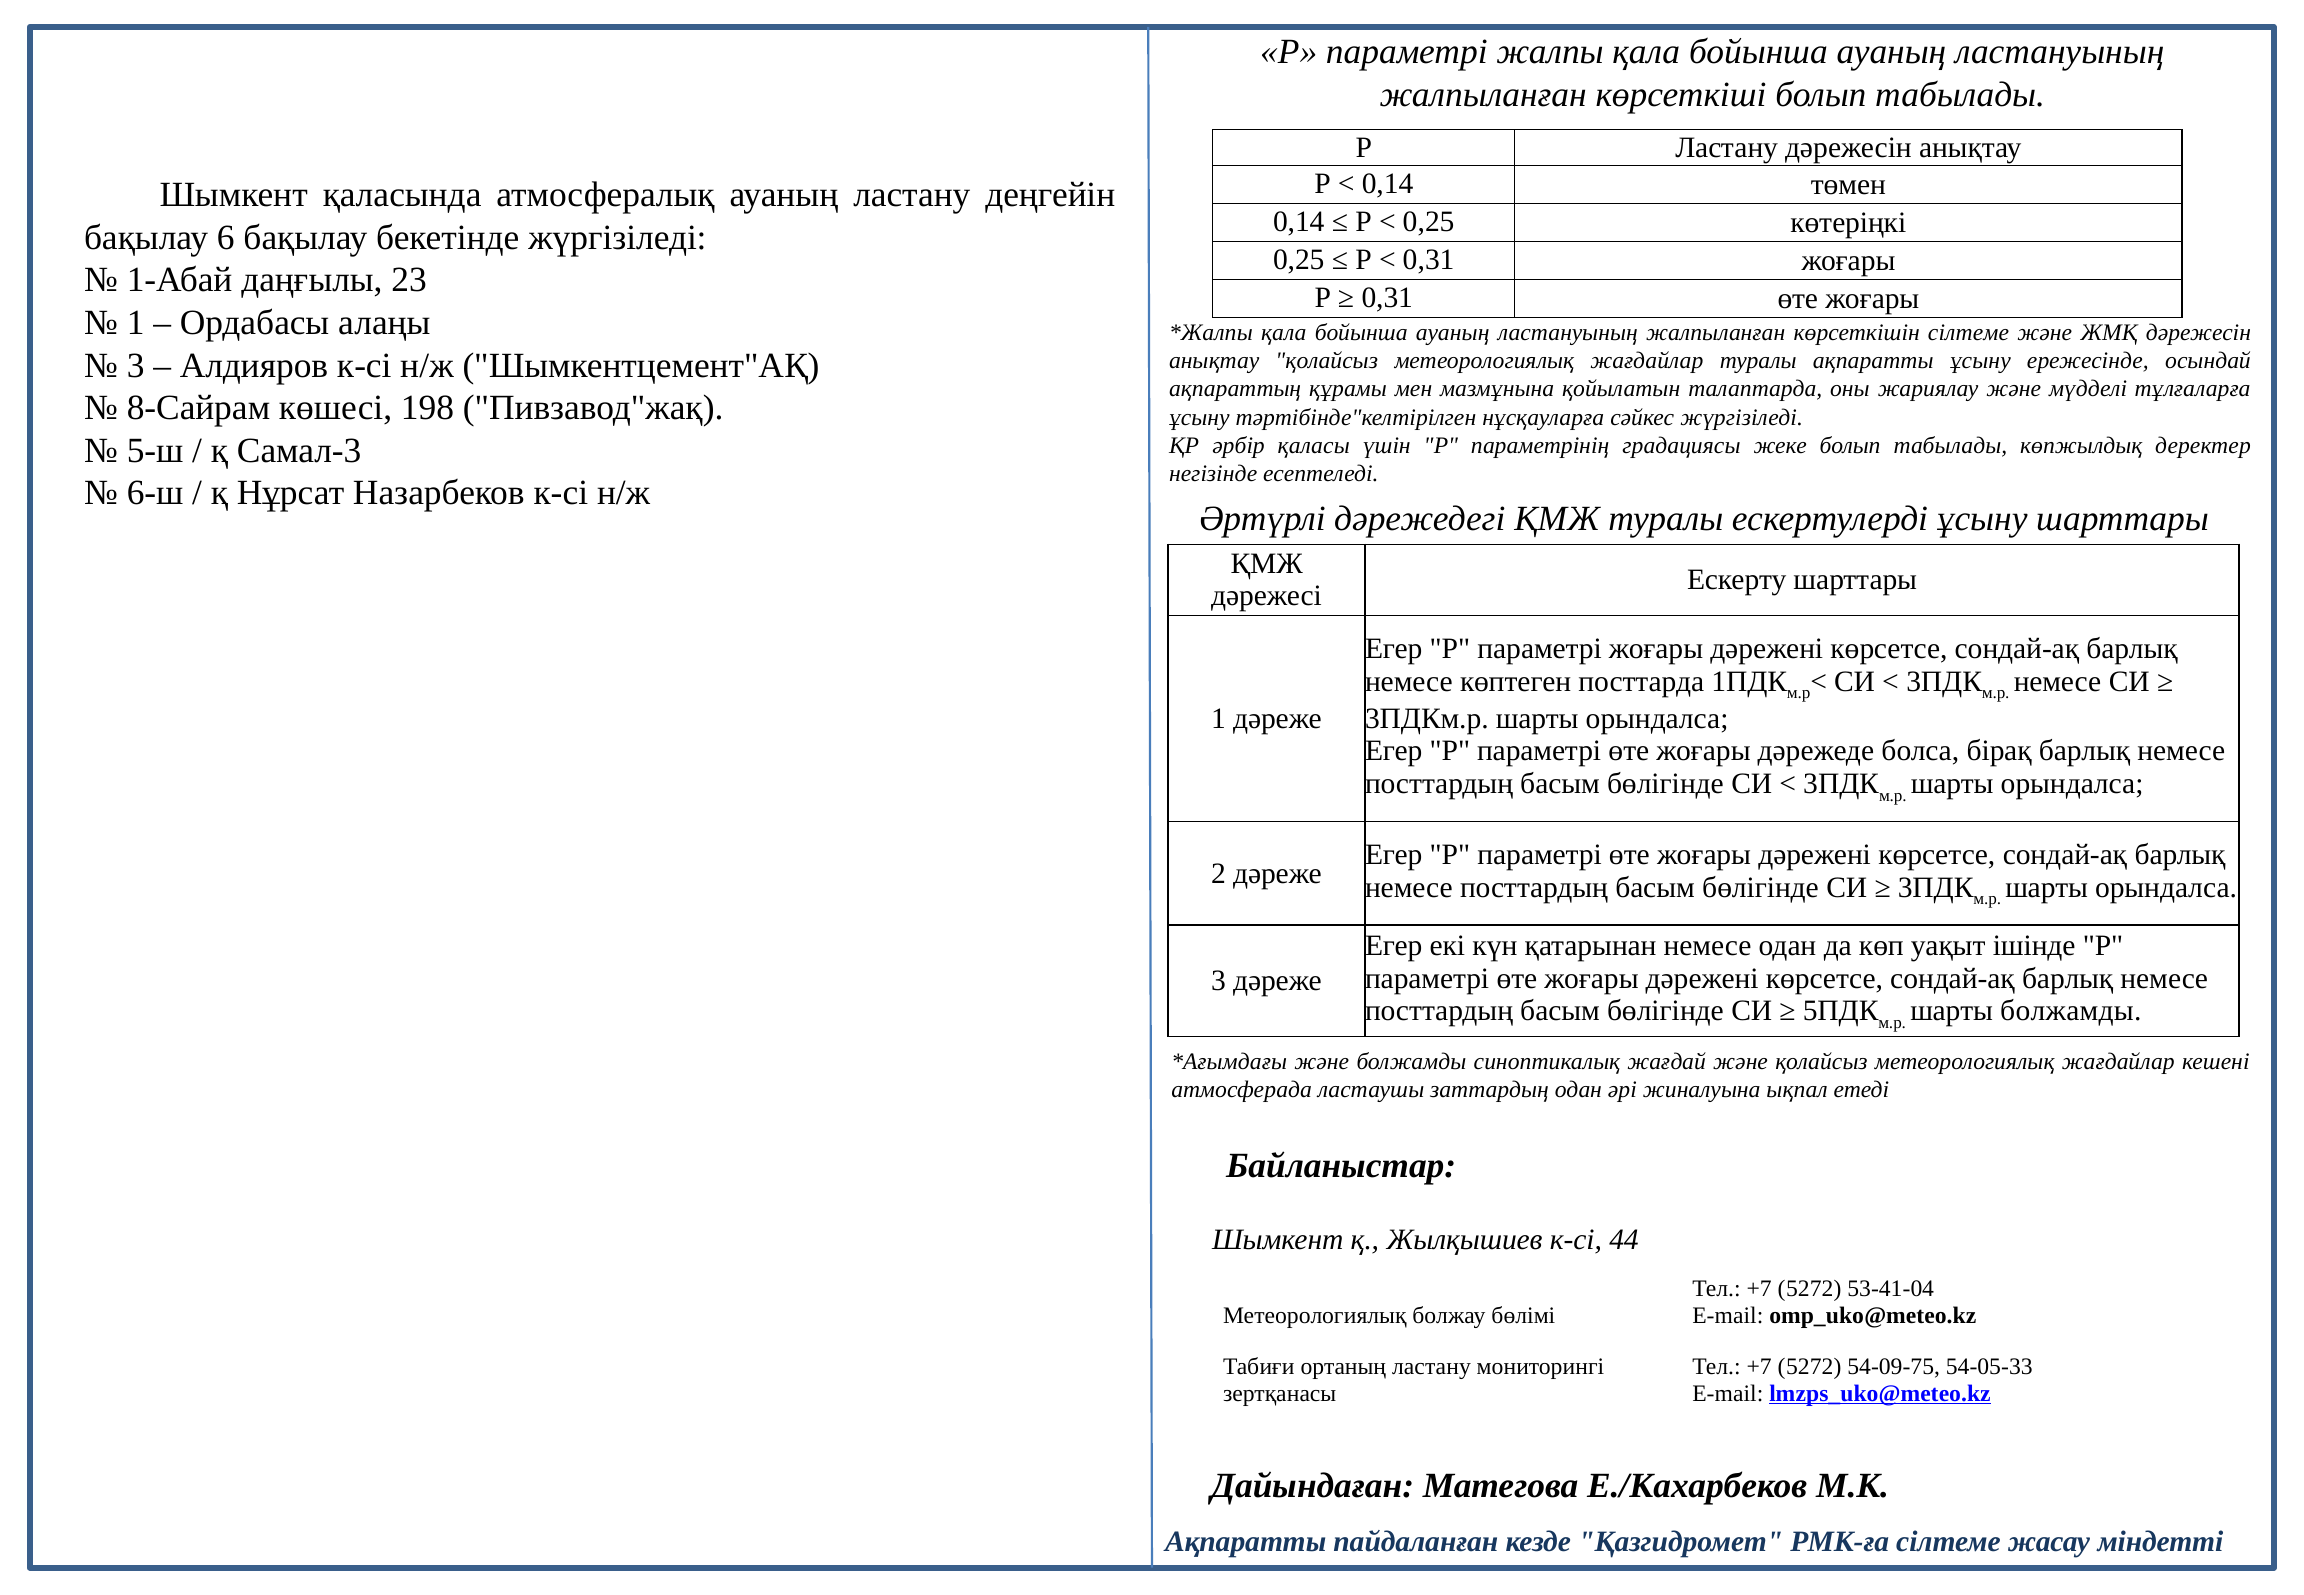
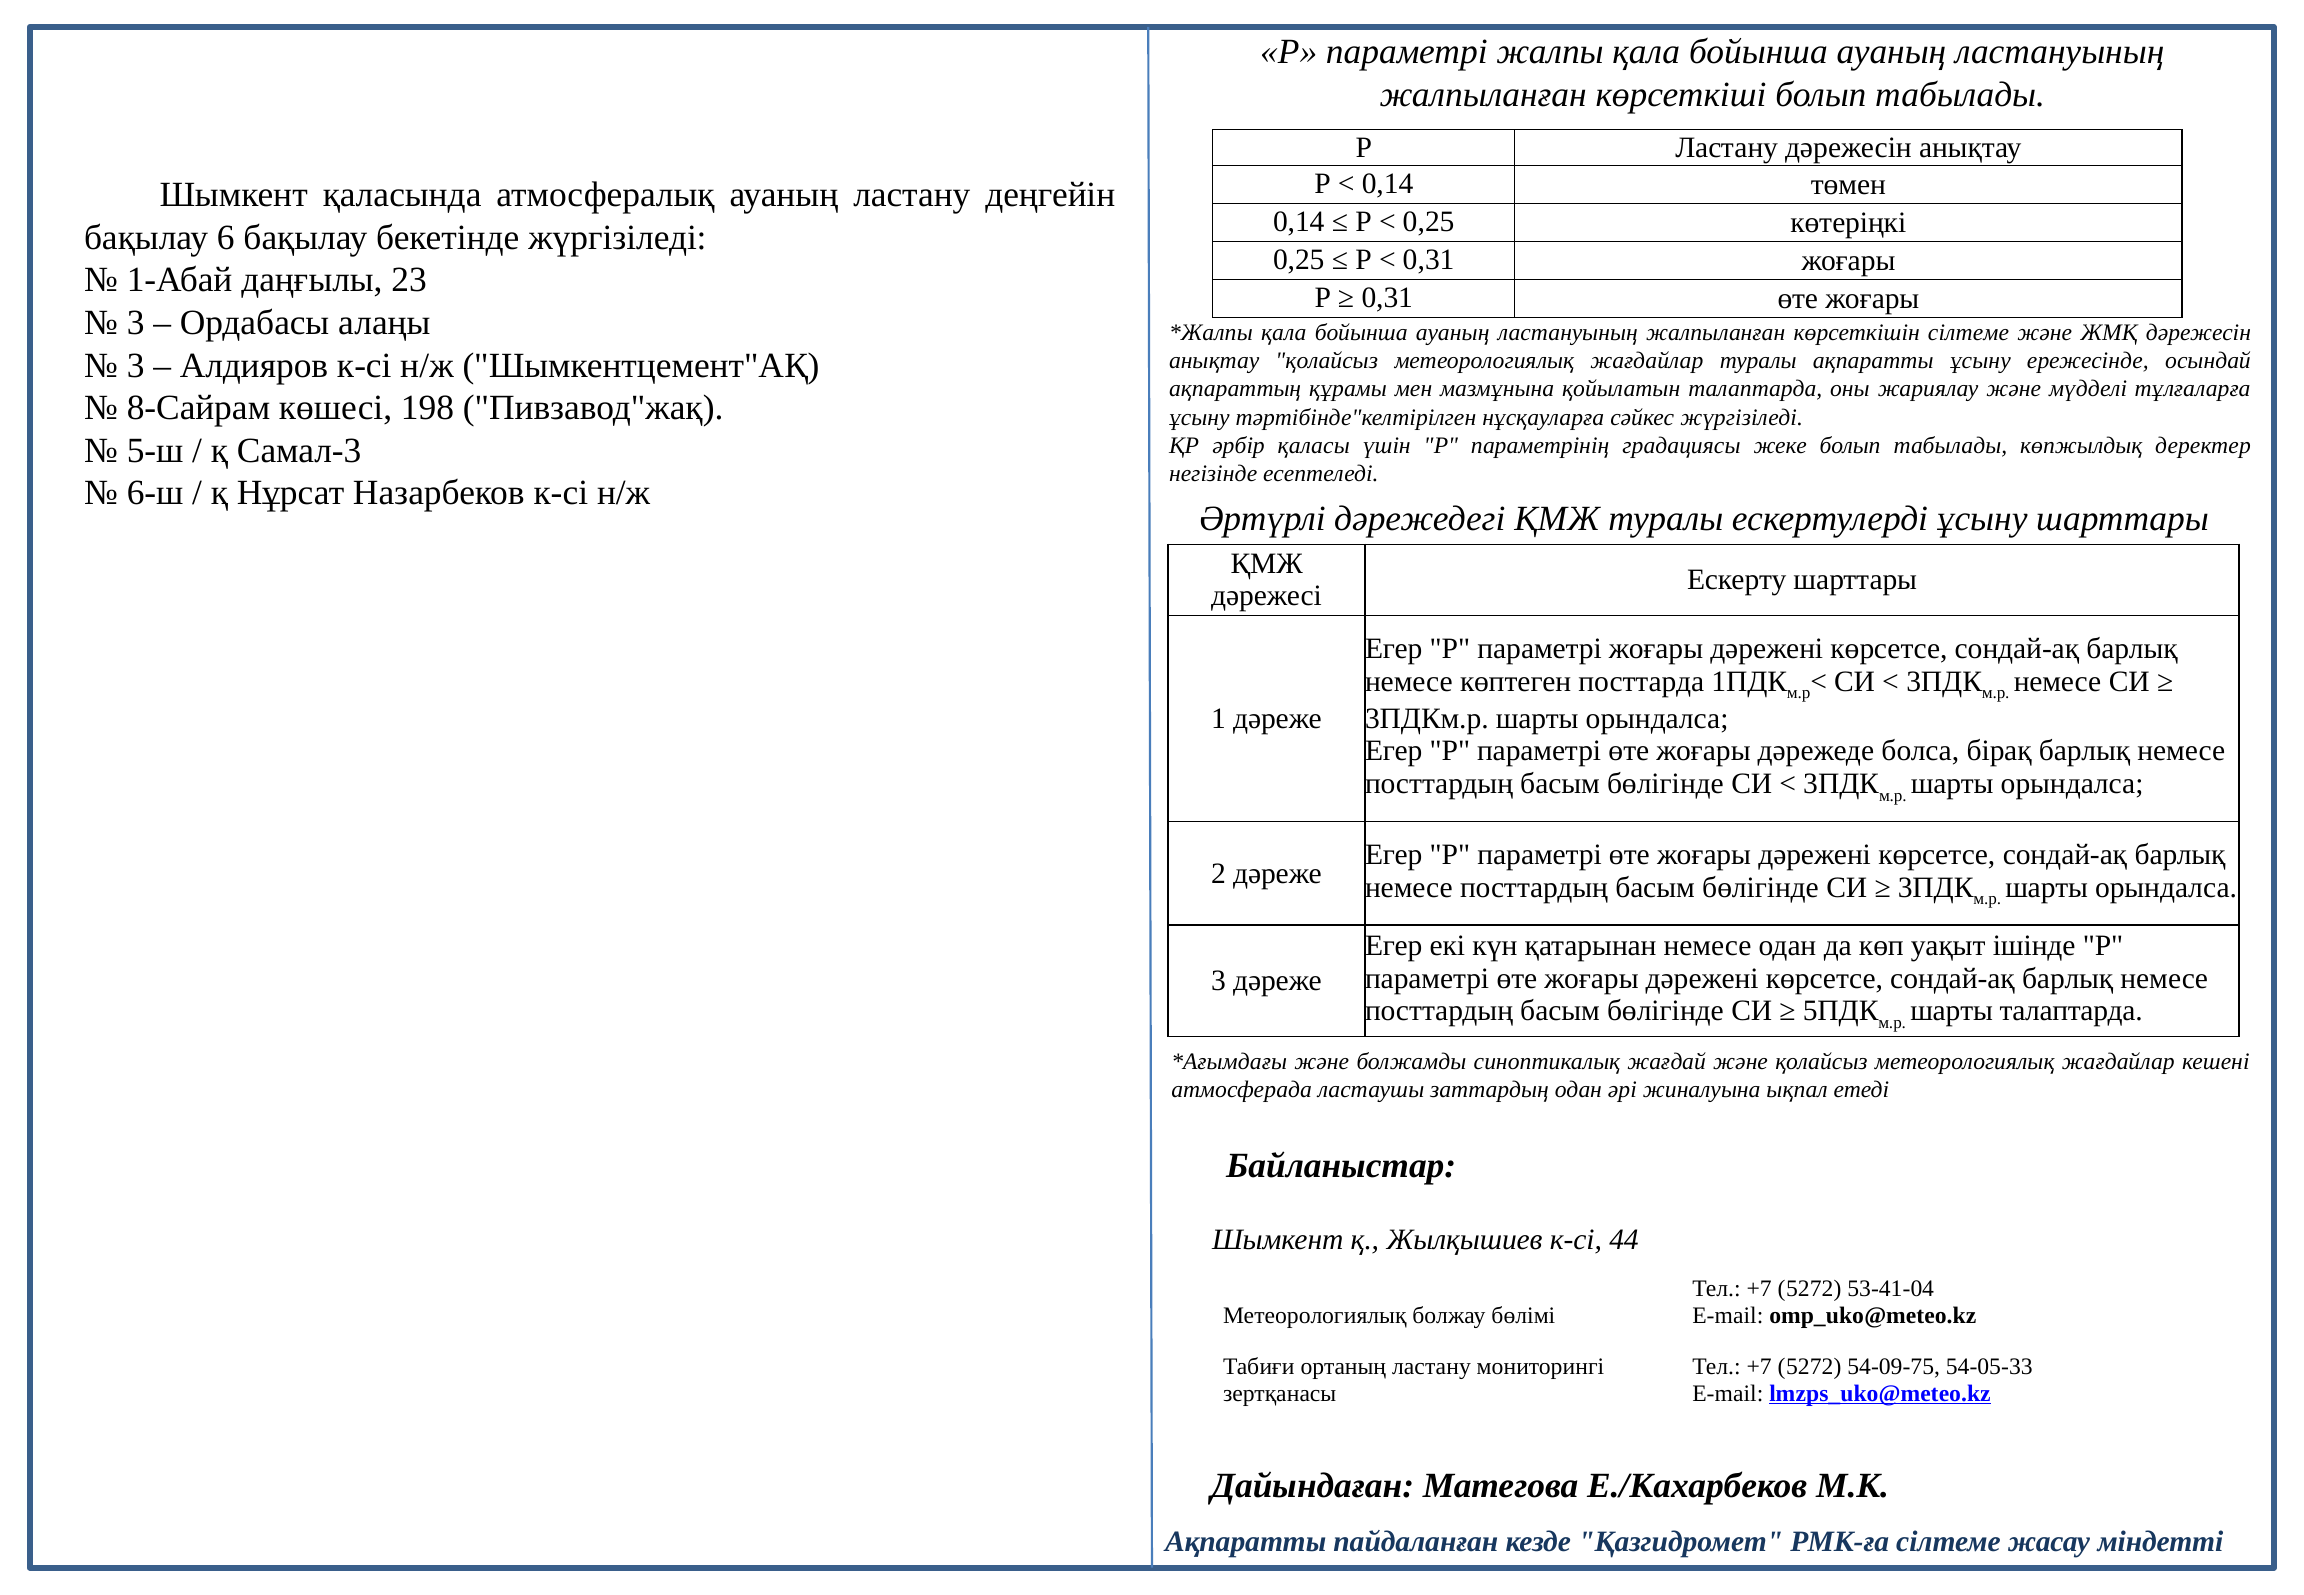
1 at (136, 323): 1 -> 3
шарты болжамды: болжамды -> талаптарда
